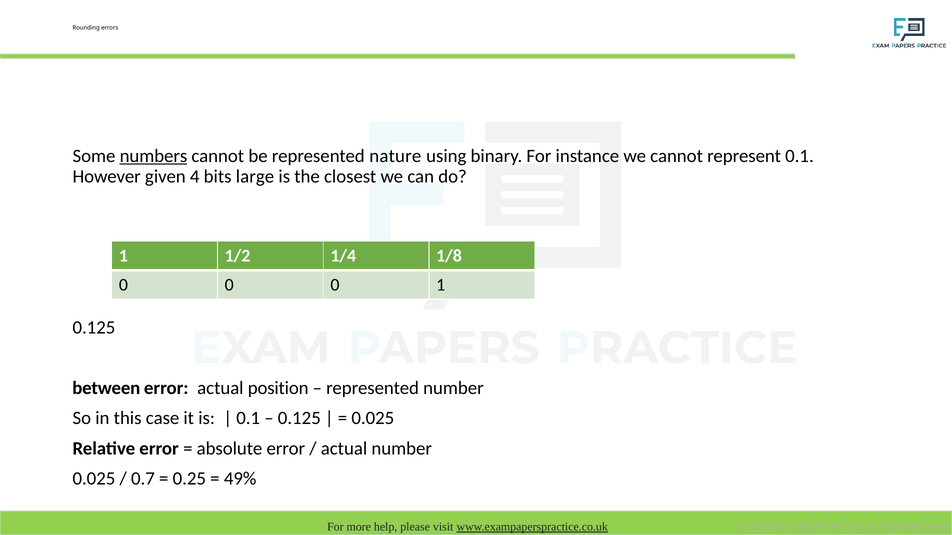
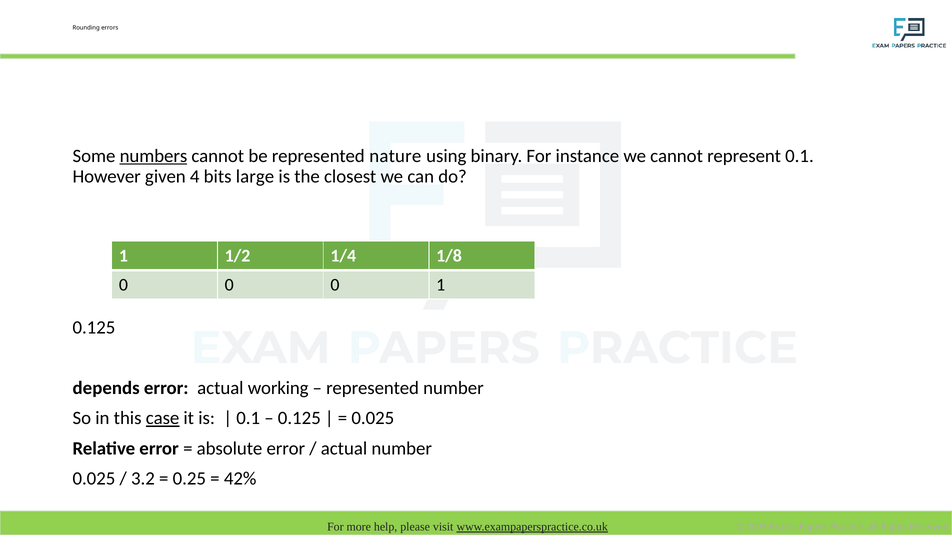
between: between -> depends
position: position -> working
case underline: none -> present
0.7: 0.7 -> 3.2
49%: 49% -> 42%
